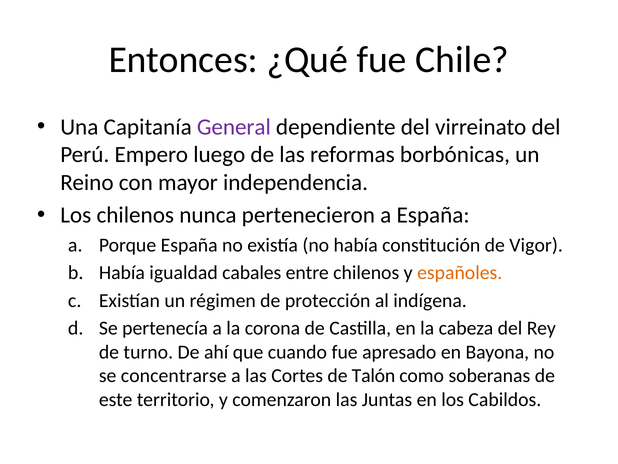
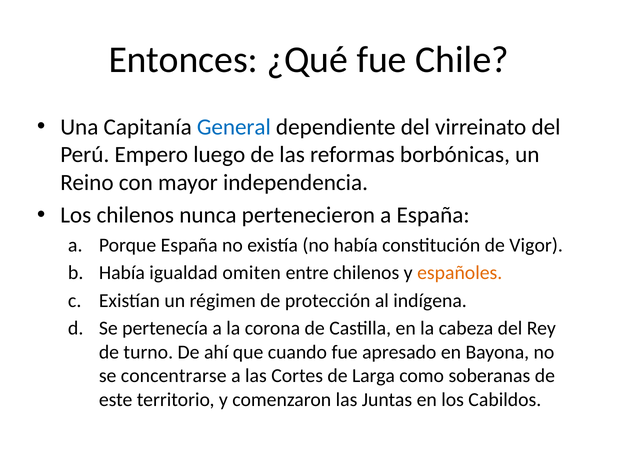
General colour: purple -> blue
cabales: cabales -> omiten
Talón: Talón -> Larga
